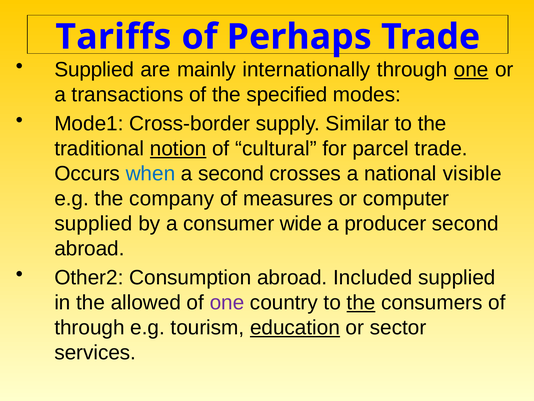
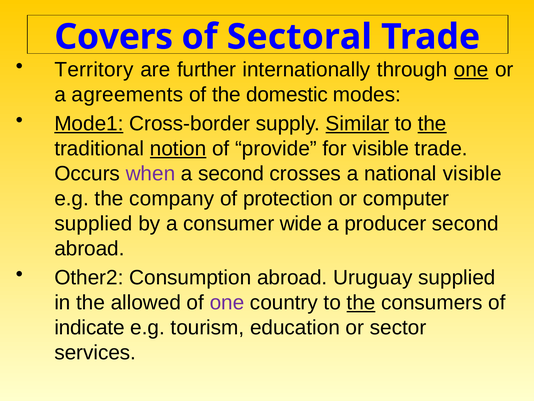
Tariffs: Tariffs -> Covers
Perhaps: Perhaps -> Sectoral
Supplied at (94, 70): Supplied -> Territory
mainly: mainly -> further
transactions: transactions -> agreements
specified: specified -> domestic
Mode1 underline: none -> present
Similar underline: none -> present
the at (432, 124) underline: none -> present
cultural: cultural -> provide
for parcel: parcel -> visible
when colour: blue -> purple
measures: measures -> protection
Included: Included -> Uruguay
through at (90, 327): through -> indicate
education underline: present -> none
